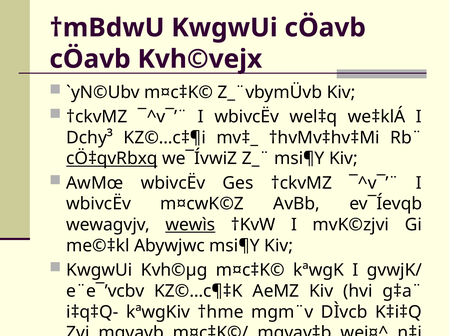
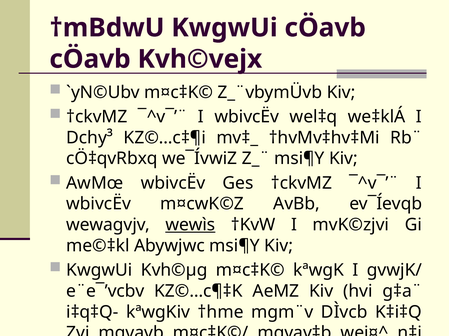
cÖ‡qvRbxq underline: present -> none
